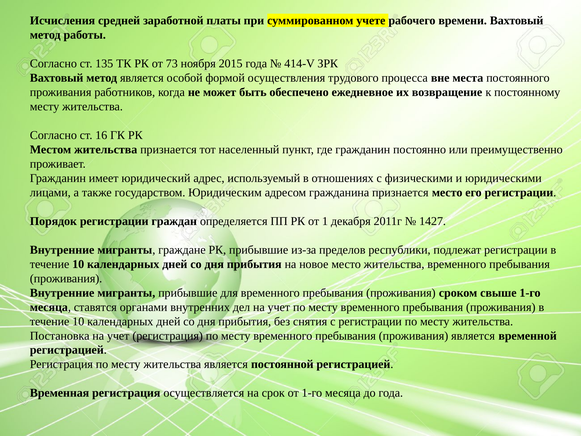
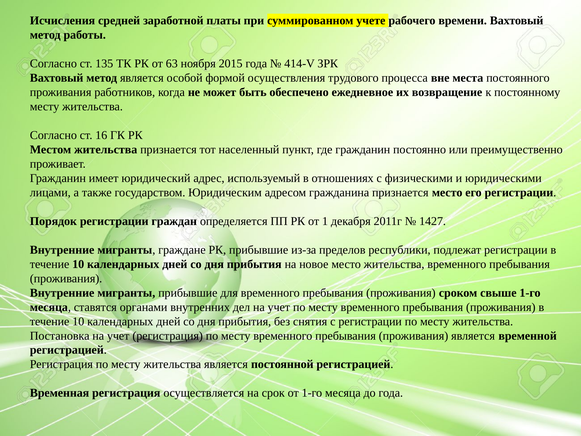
73: 73 -> 63
